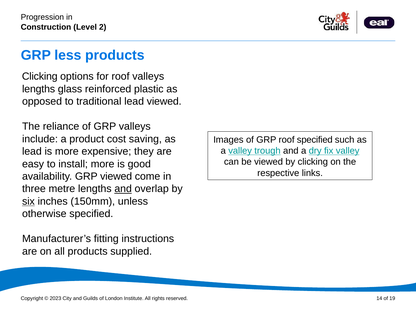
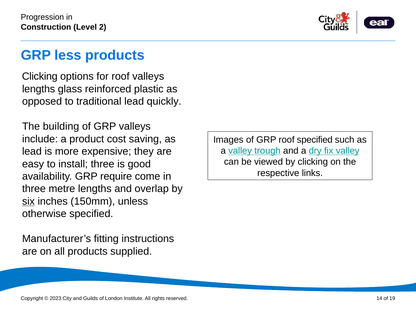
lead viewed: viewed -> quickly
reliance: reliance -> building
install more: more -> three
GRP viewed: viewed -> require
and at (123, 189) underline: present -> none
